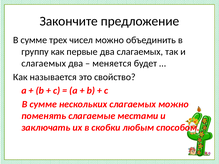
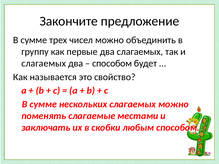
меняется at (112, 63): меняется -> способом
